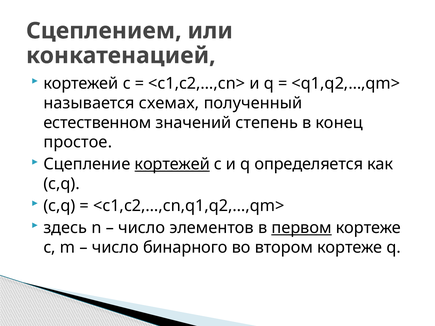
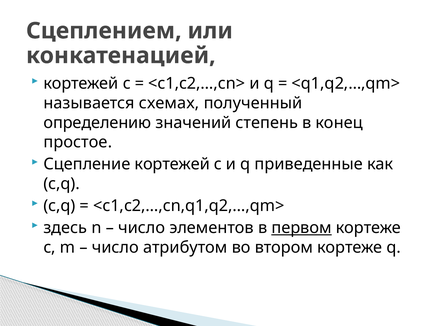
естественном: естественном -> определению
кортежей at (172, 164) underline: present -> none
определяется: определяется -> приведенные
бинарного: бинарного -> атрибутом
